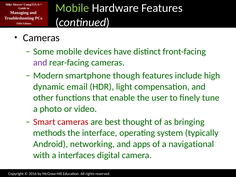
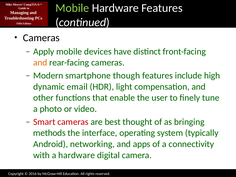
Some: Some -> Apply
and at (40, 63) colour: purple -> orange
navigational: navigational -> connectivity
a interfaces: interfaces -> hardware
